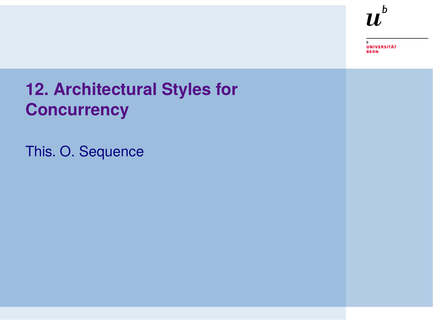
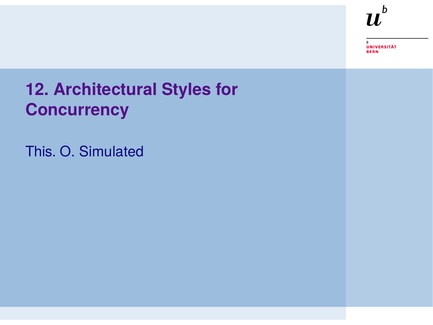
Sequence: Sequence -> Simulated
